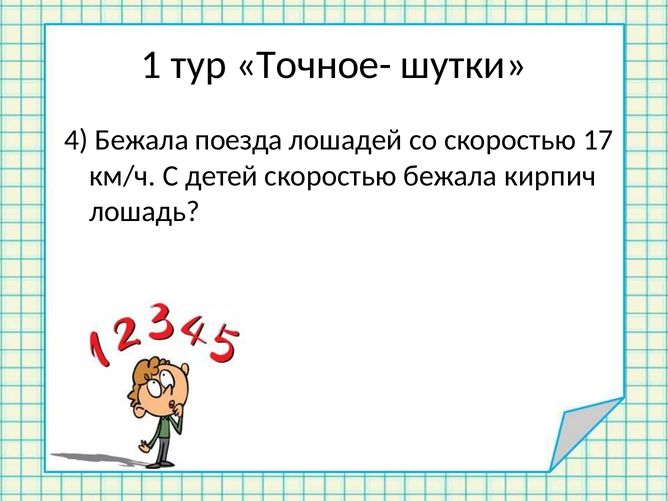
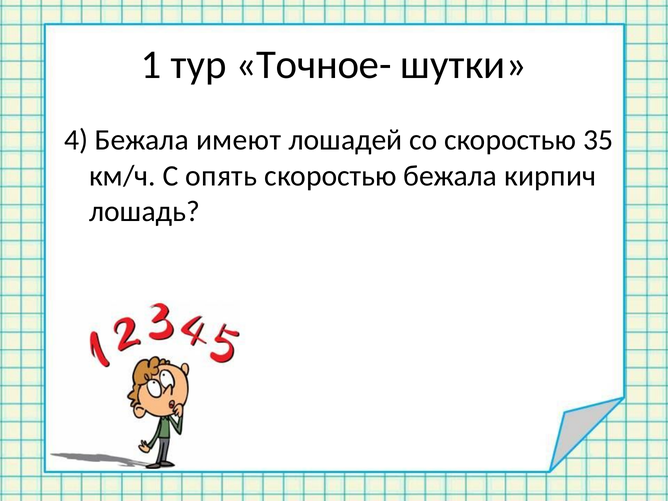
поезда: поезда -> имеют
17: 17 -> 35
детей: детей -> опять
